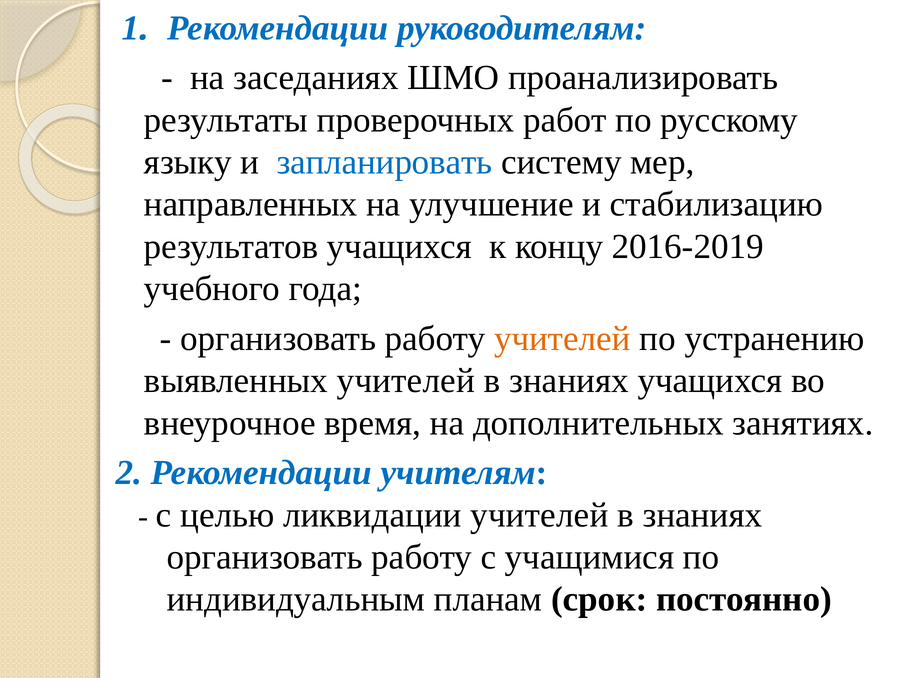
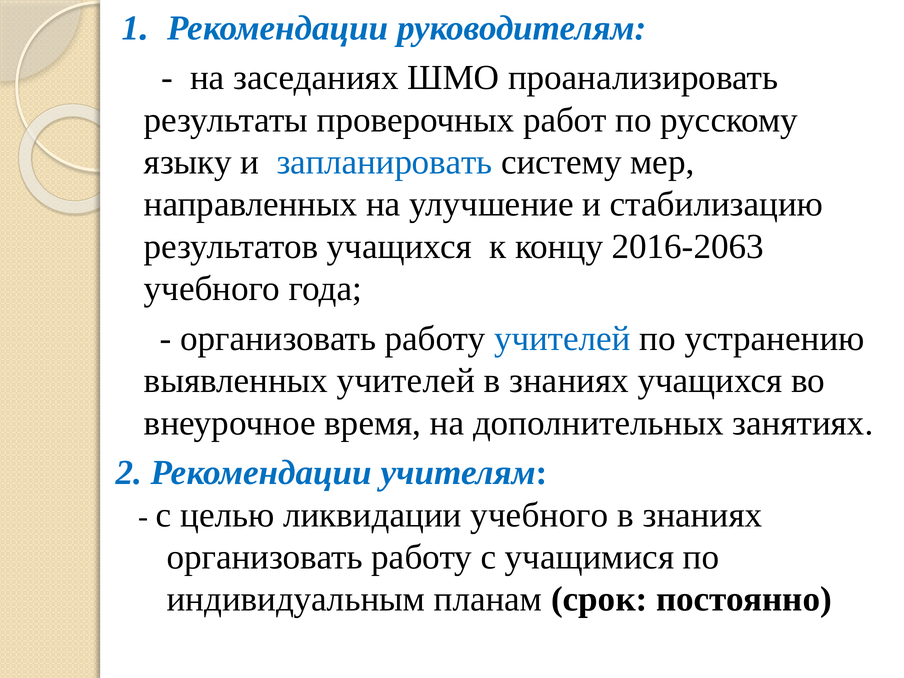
2016-2019: 2016-2019 -> 2016-2063
учителей at (562, 339) colour: orange -> blue
ликвидации учителей: учителей -> учебного
